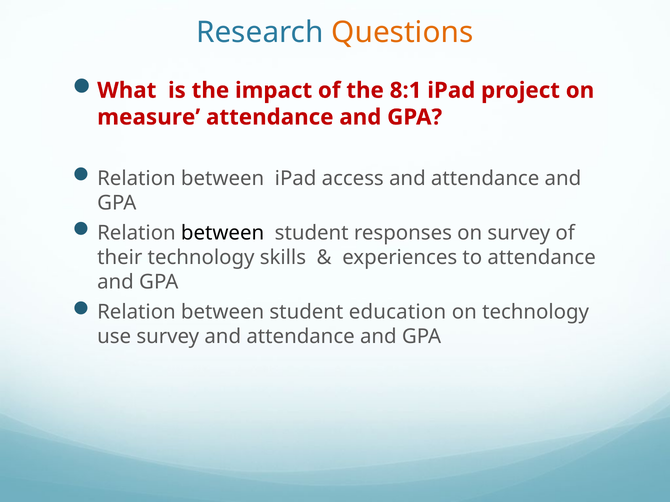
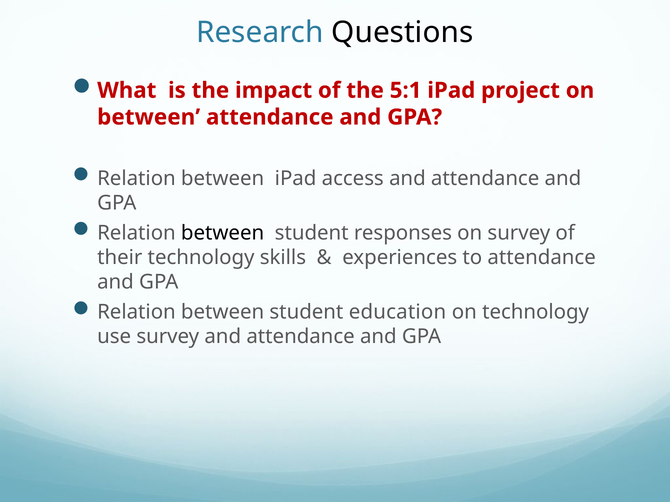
Questions colour: orange -> black
8:1: 8:1 -> 5:1
measure at (149, 117): measure -> between
